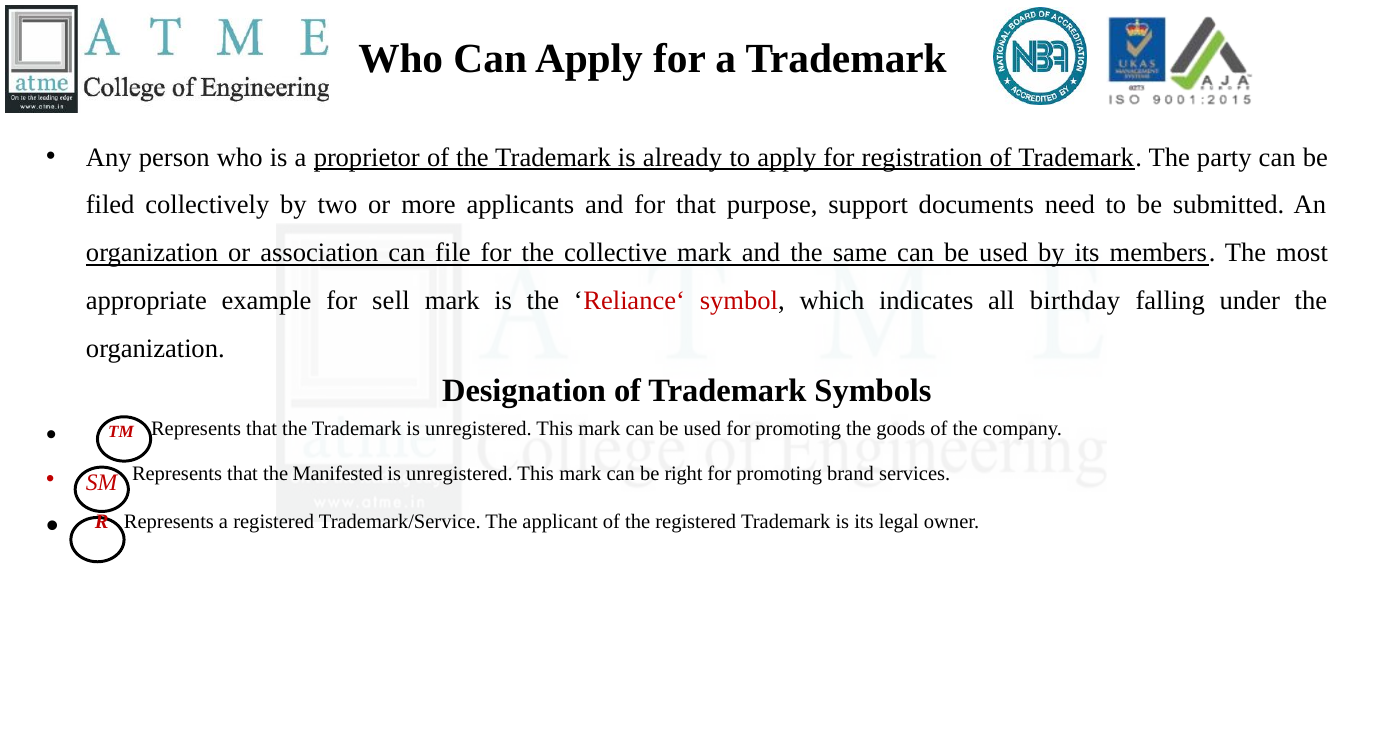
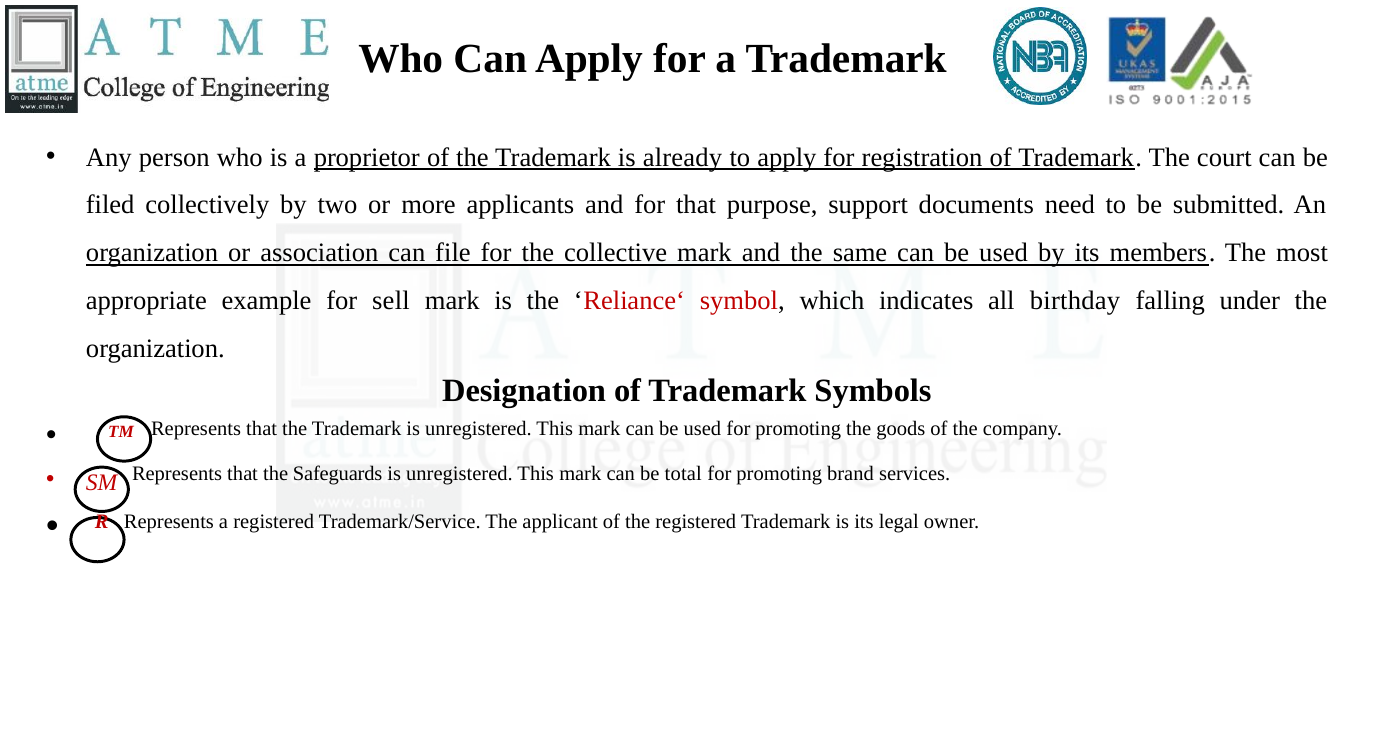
party: party -> court
Manifested: Manifested -> Safeguards
right: right -> total
